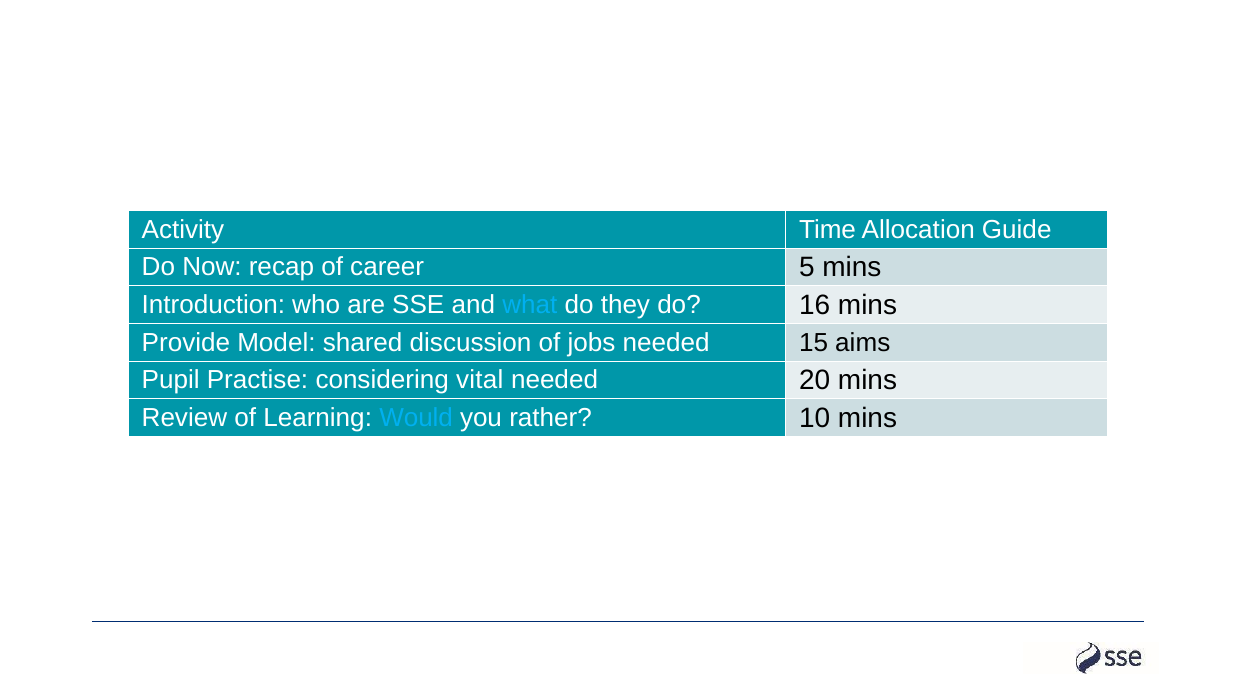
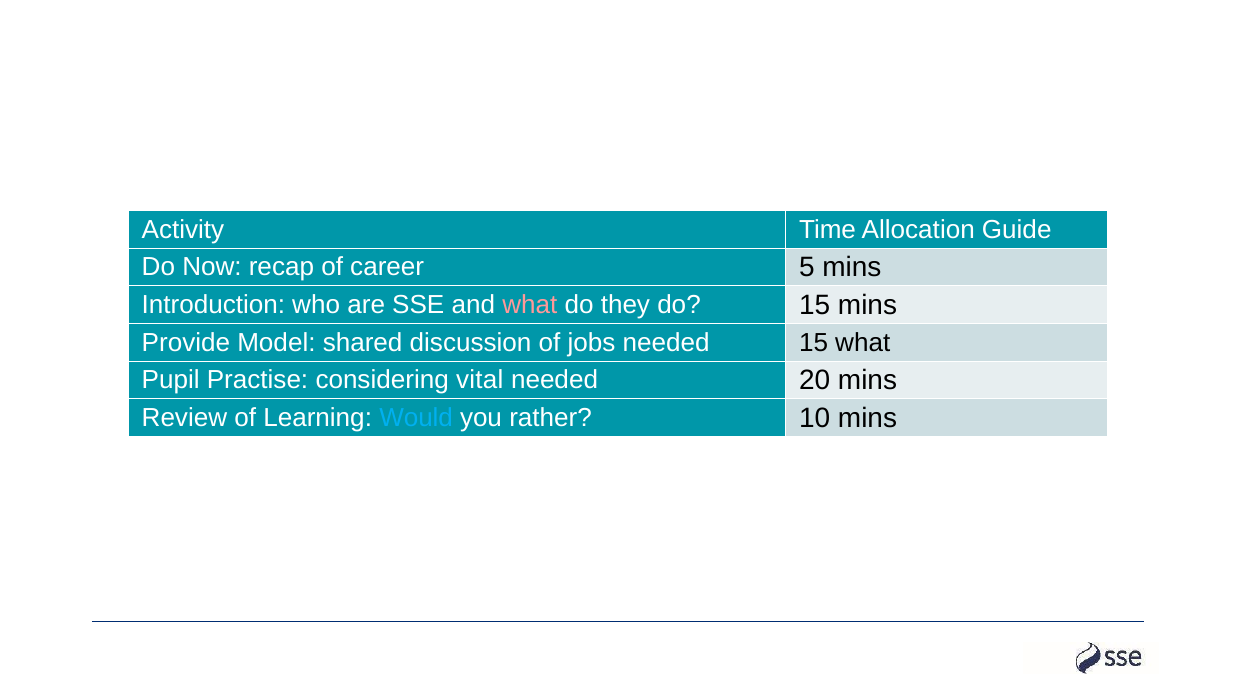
what at (530, 305) colour: light blue -> pink
do 16: 16 -> 15
15 aims: aims -> what
